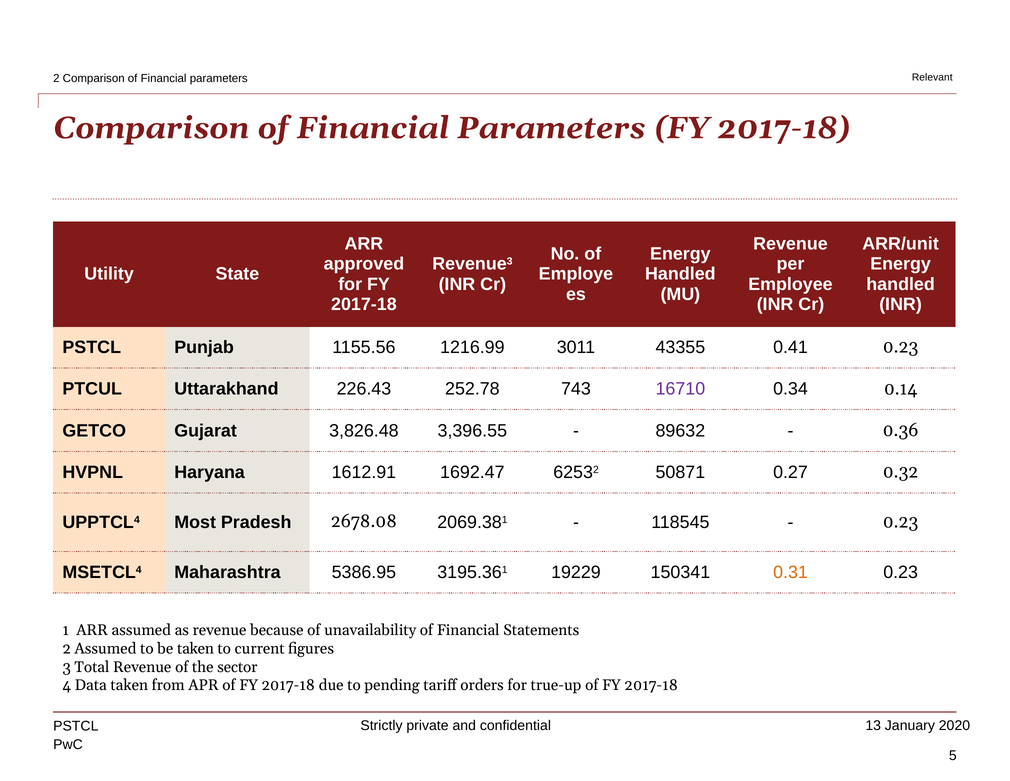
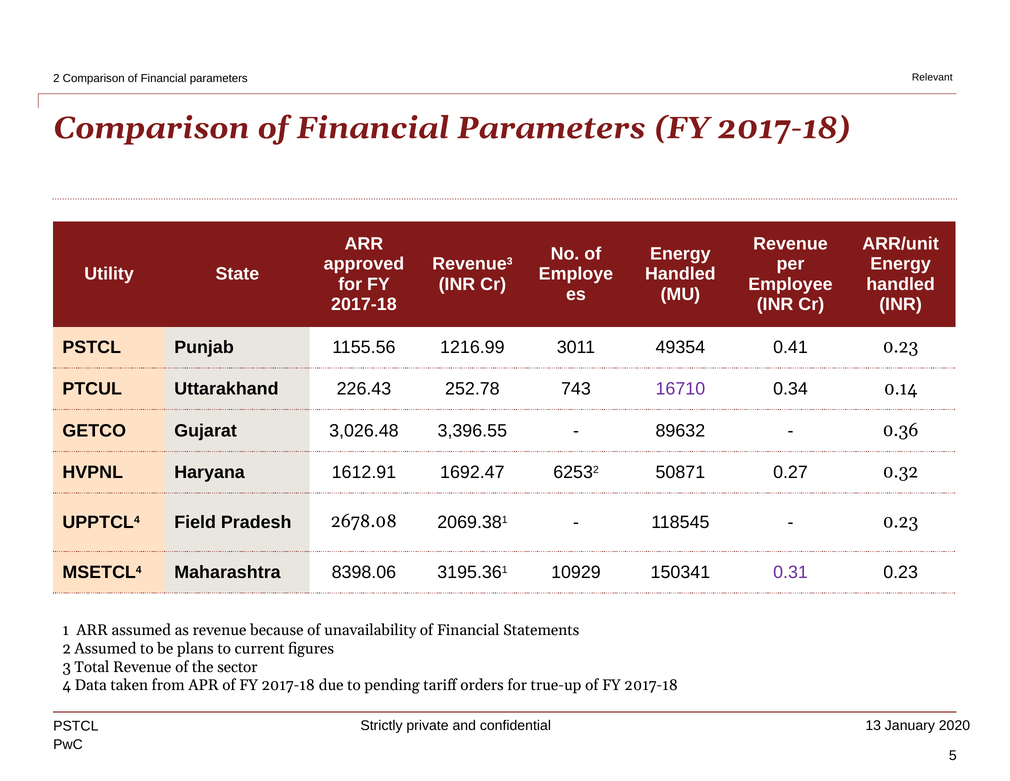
43355: 43355 -> 49354
3,826.48: 3,826.48 -> 3,026.48
Most: Most -> Field
5386.95: 5386.95 -> 8398.06
19229: 19229 -> 10929
0.31 colour: orange -> purple
be taken: taken -> plans
